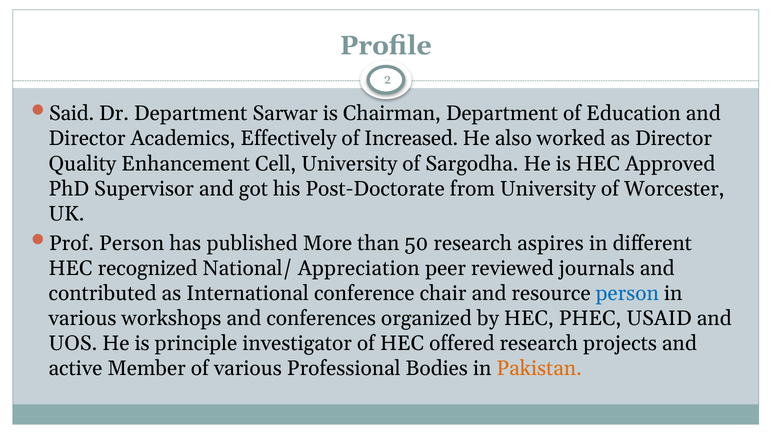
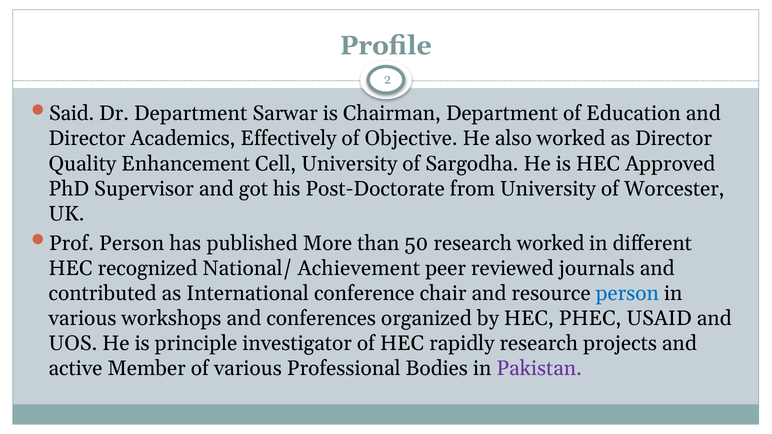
Increased: Increased -> Objective
research aspires: aspires -> worked
Appreciation: Appreciation -> Achievement
offered: offered -> rapidly
Pakistan colour: orange -> purple
